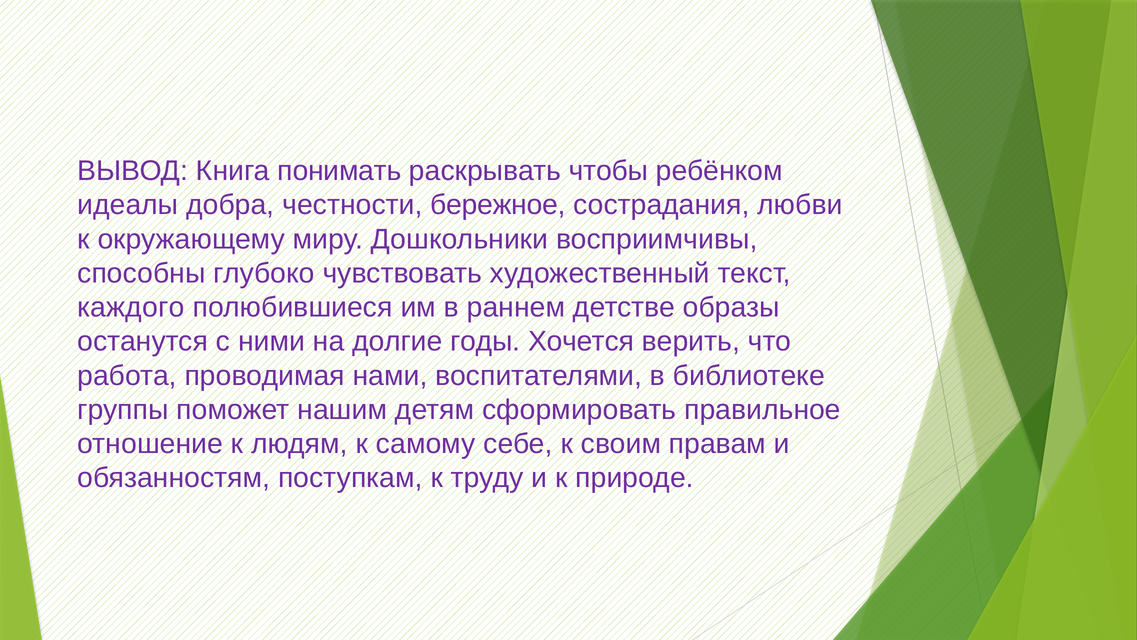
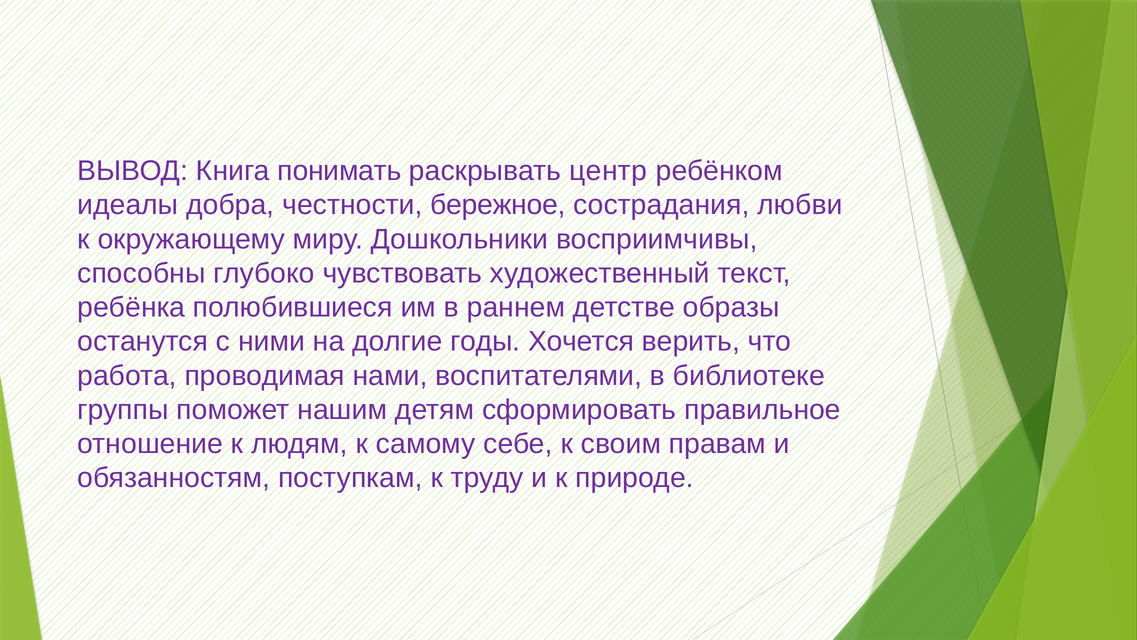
чтобы: чтобы -> центр
каждого: каждого -> ребёнка
